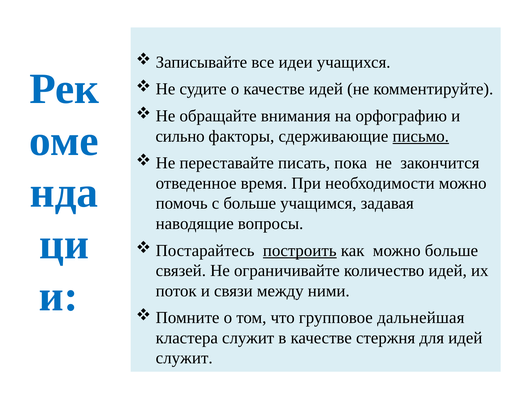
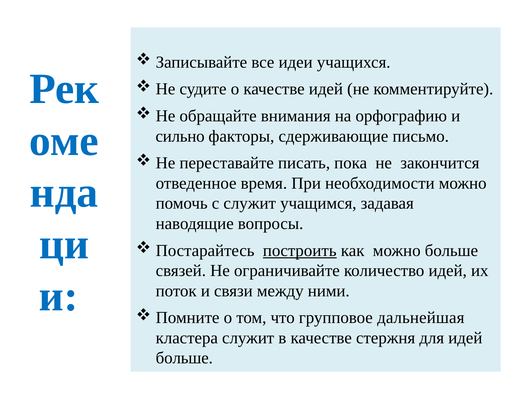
письмо underline: present -> none
с больше: больше -> служит
служит at (184, 358): служит -> больше
